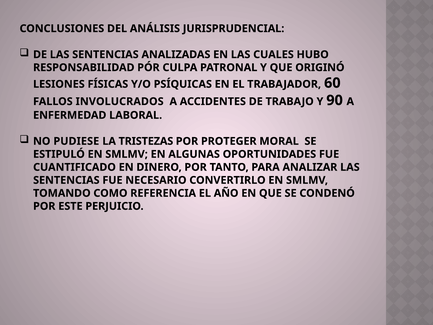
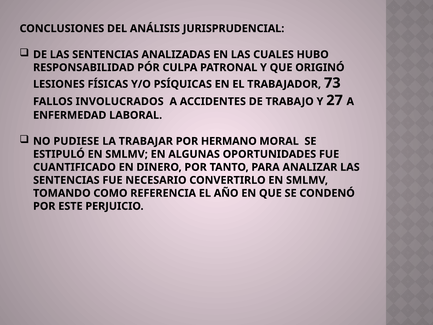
60: 60 -> 73
90: 90 -> 27
TRISTEZAS: TRISTEZAS -> TRABAJAR
PROTEGER: PROTEGER -> HERMANO
